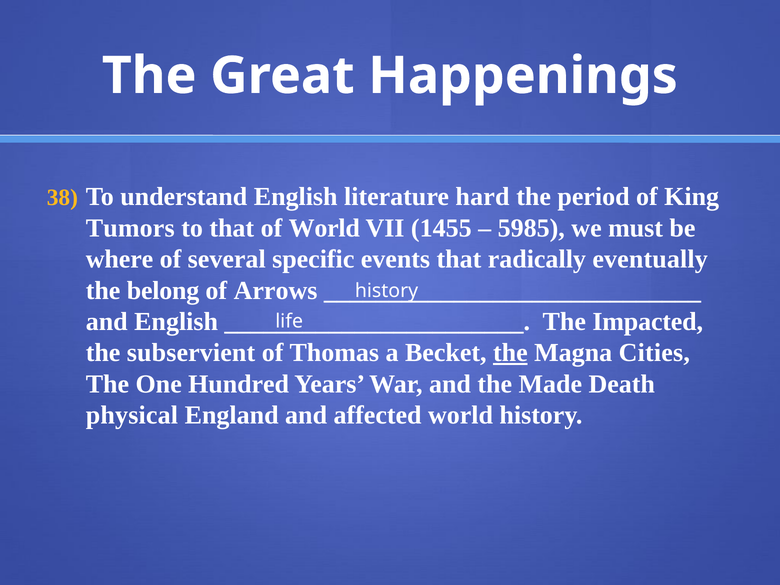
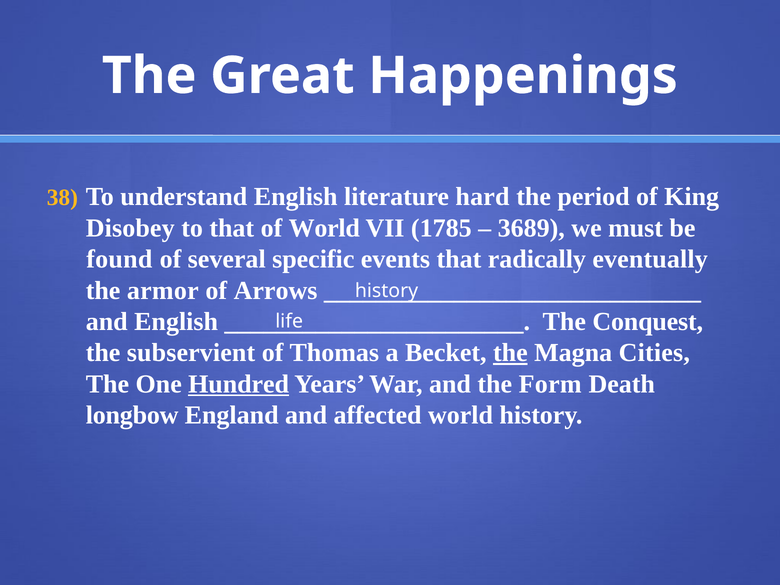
Tumors: Tumors -> Disobey
1455: 1455 -> 1785
5985: 5985 -> 3689
where: where -> found
belong: belong -> armor
Impacted: Impacted -> Conquest
Hundred underline: none -> present
Made: Made -> Form
physical: physical -> longbow
